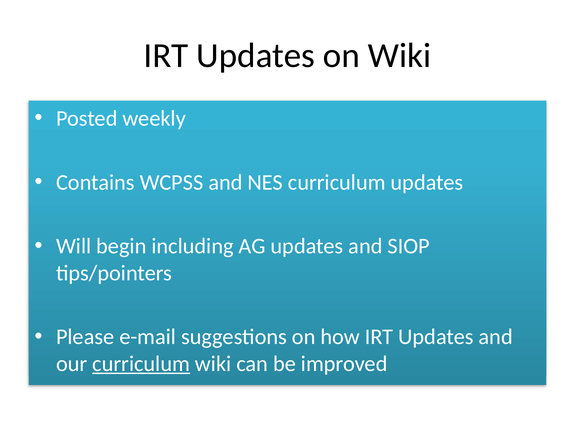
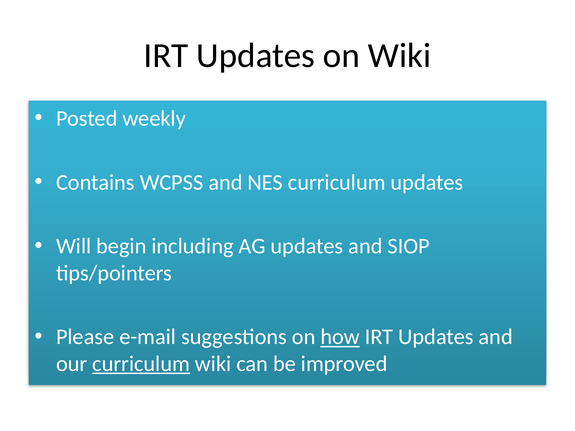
how underline: none -> present
